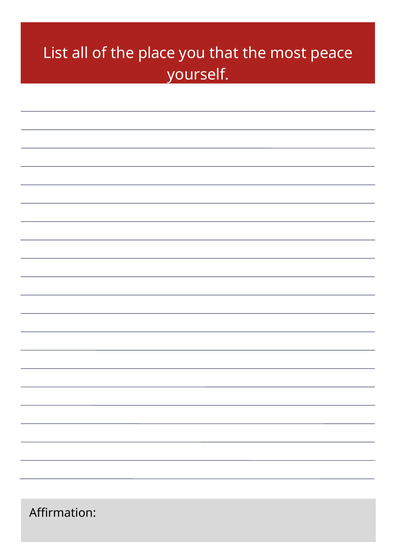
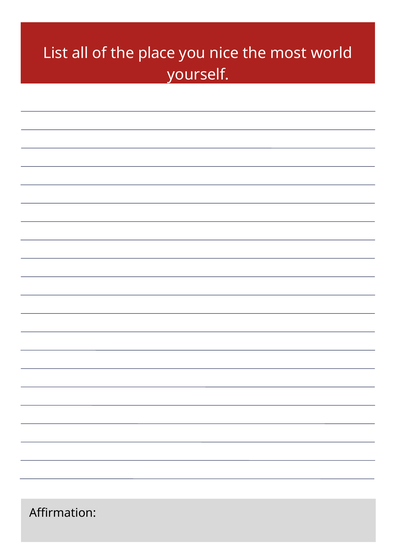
that: that -> nice
peace: peace -> world
